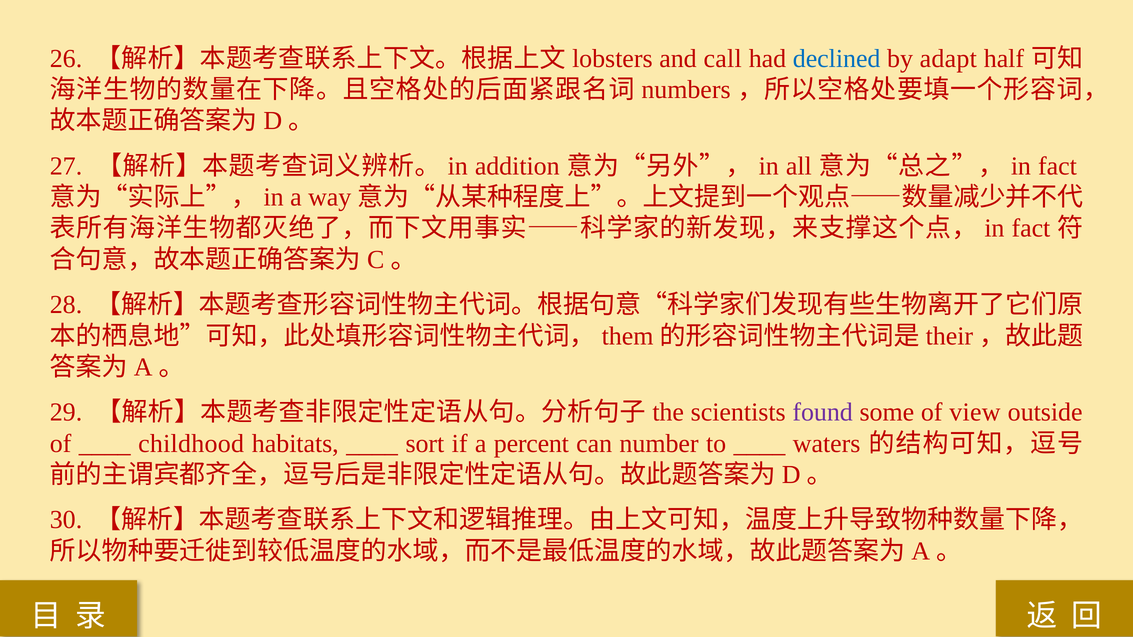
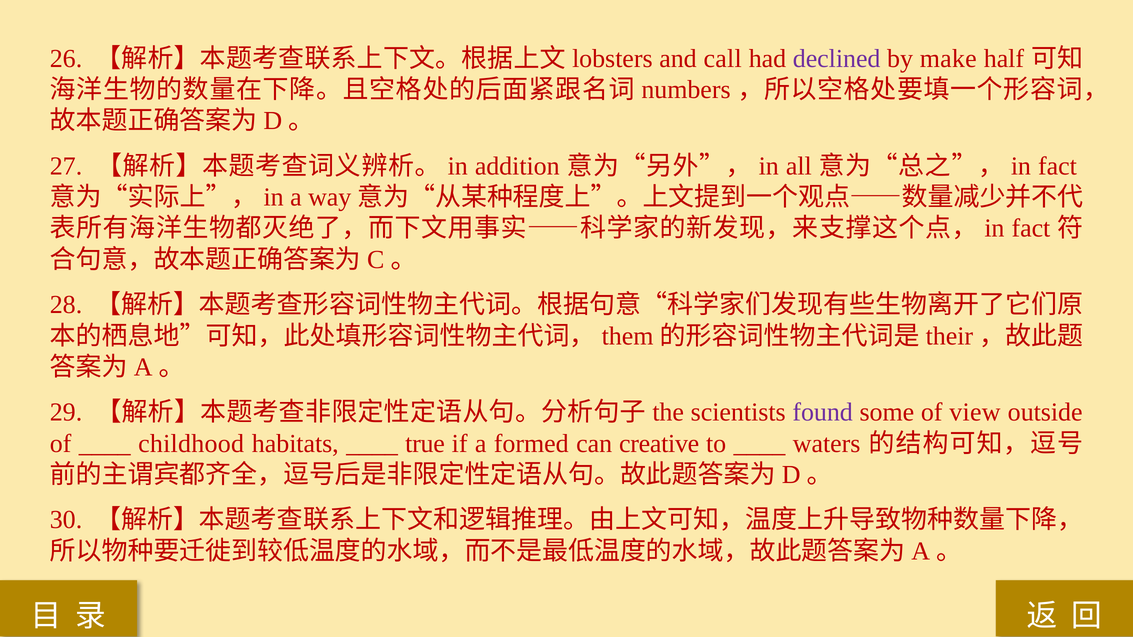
declined colour: blue -> purple
adapt: adapt -> make
sort: sort -> true
percent: percent -> formed
number: number -> creative
